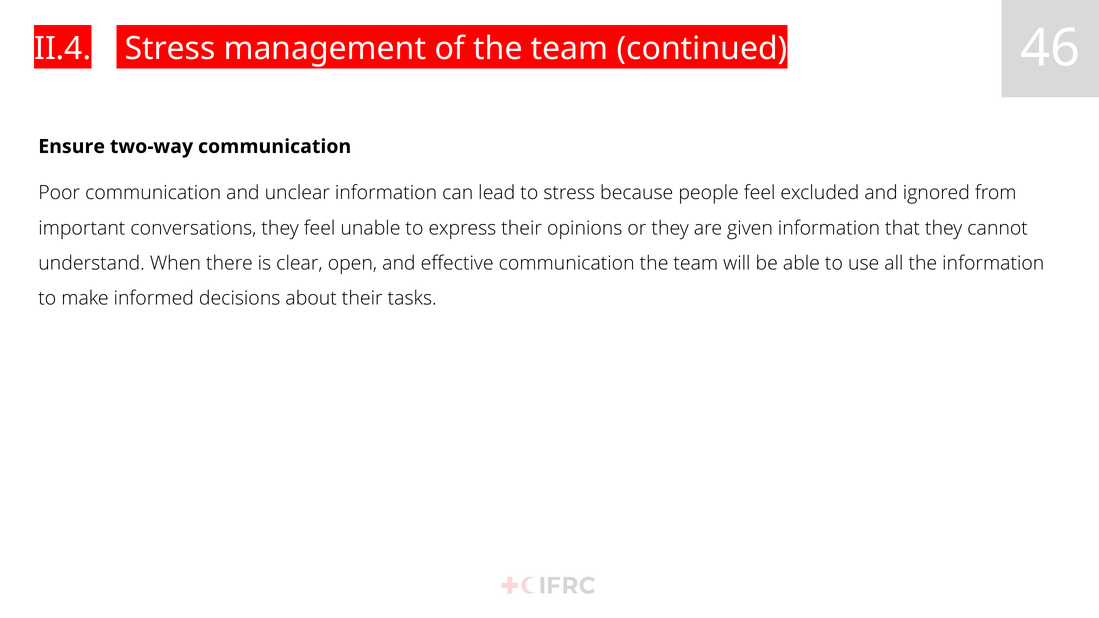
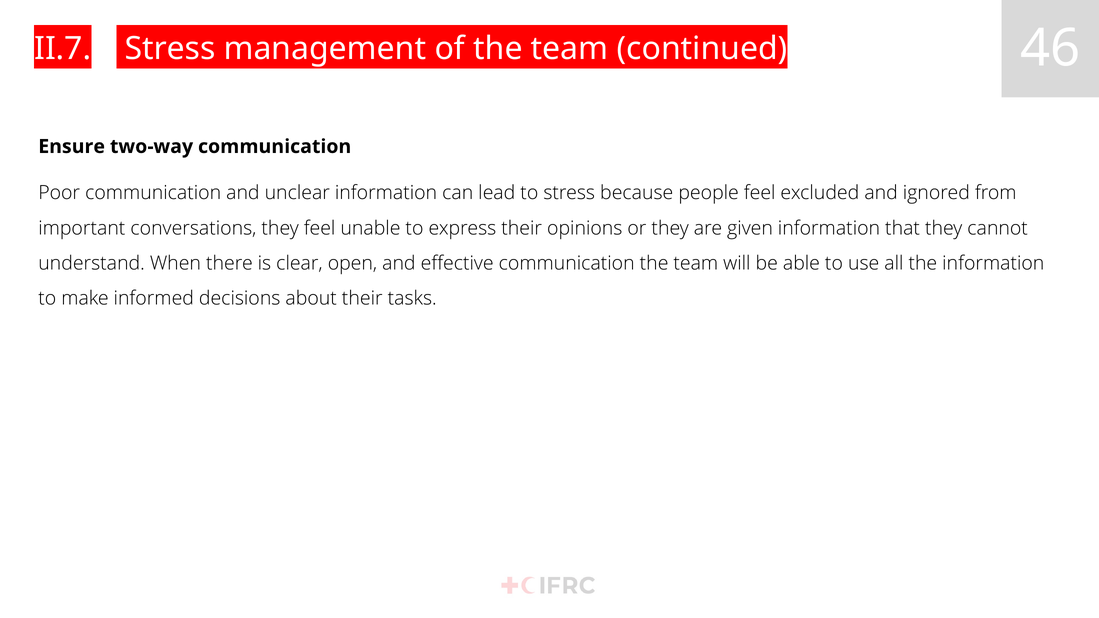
II.4: II.4 -> II.7
